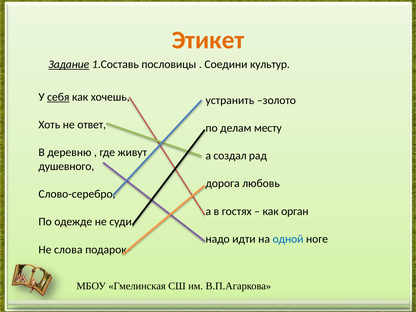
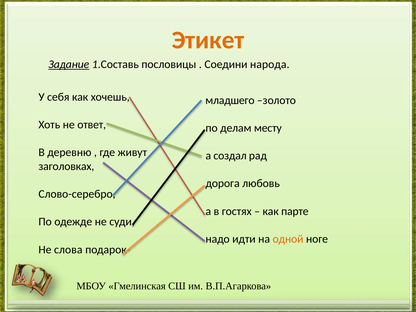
культур: культур -> народа
себя underline: present -> none
устранить: устранить -> младшего
душевного: душевного -> заголовках
орган: орган -> парте
одной colour: blue -> orange
